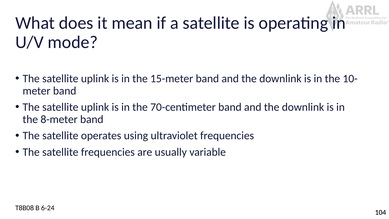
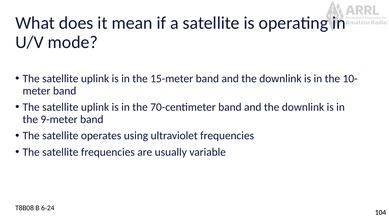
8-meter: 8-meter -> 9-meter
